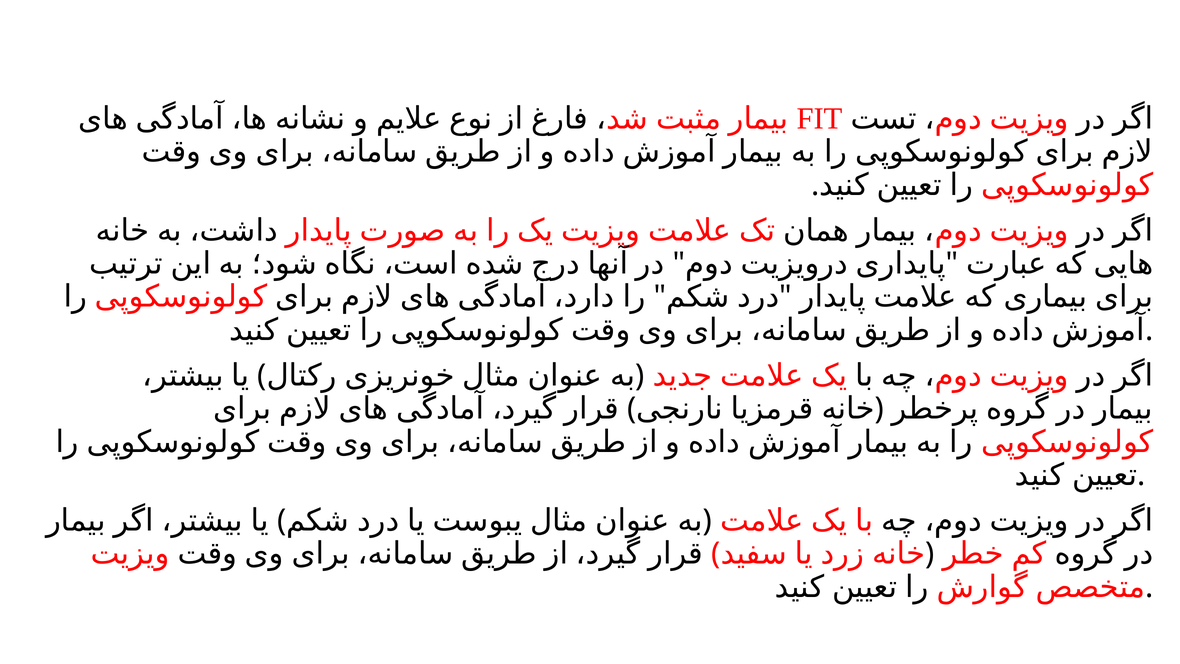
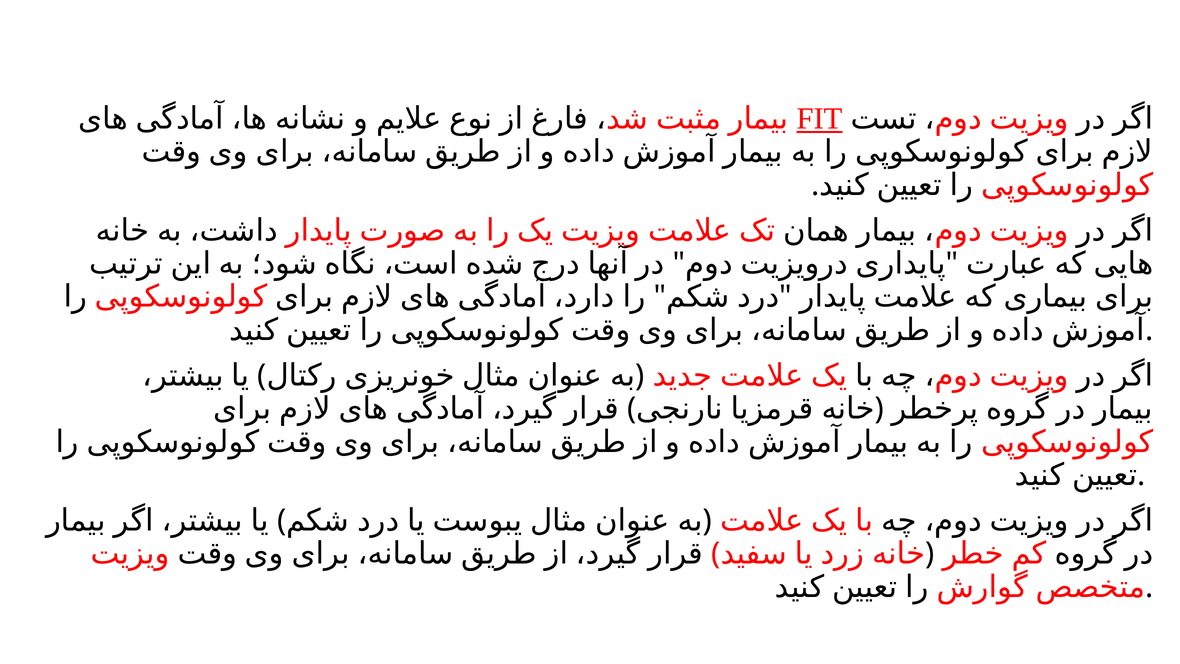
FIT underline: none -> present
